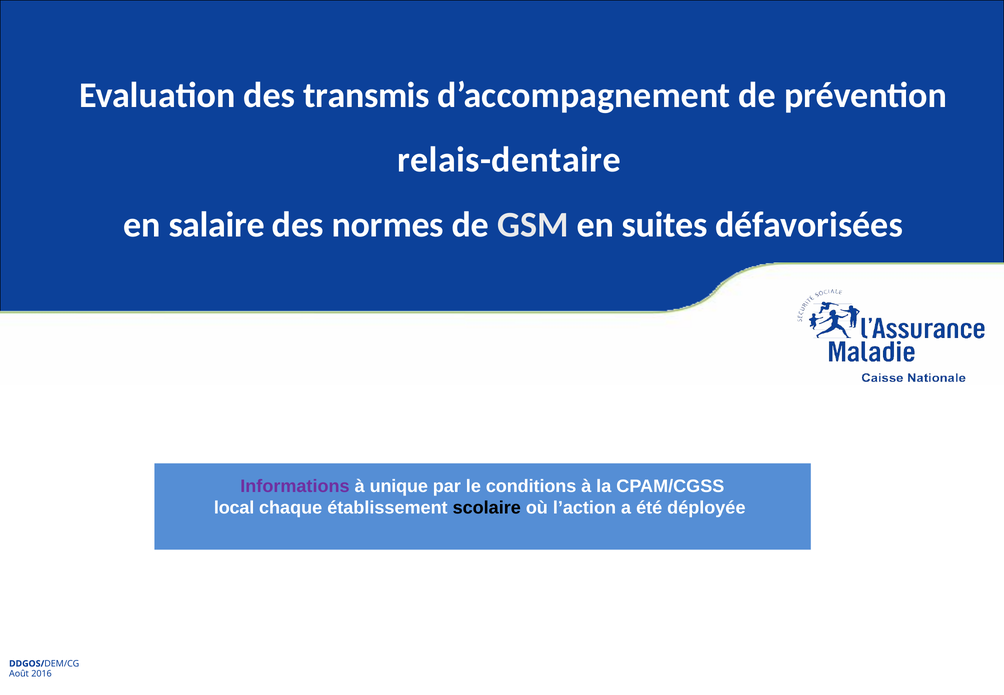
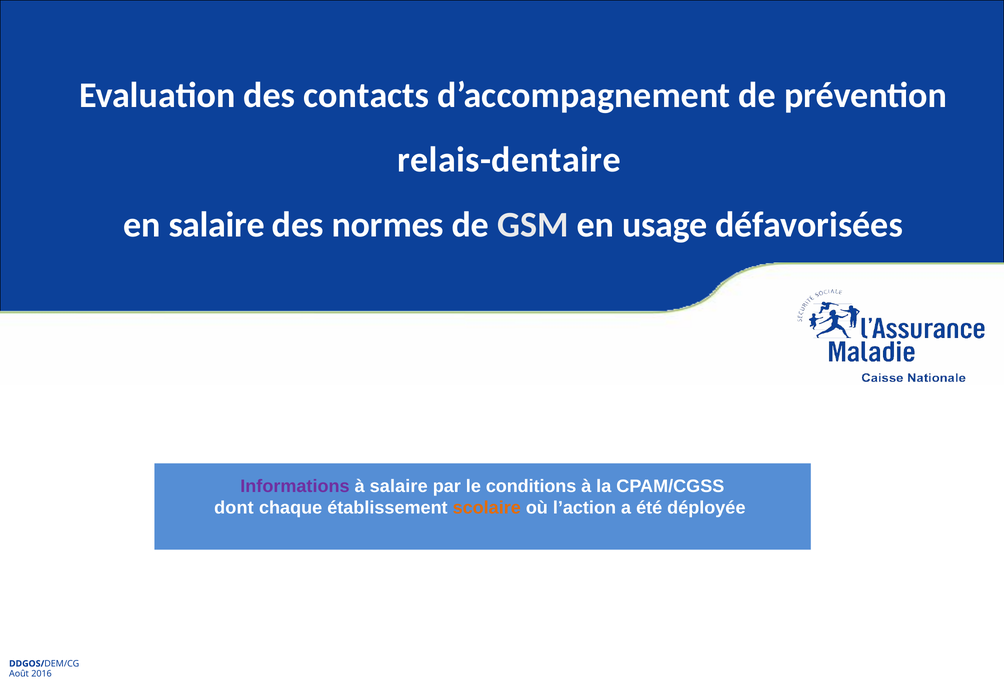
transmis: transmis -> contacts
suites: suites -> usage
à unique: unique -> salaire
local: local -> dont
scolaire colour: black -> orange
